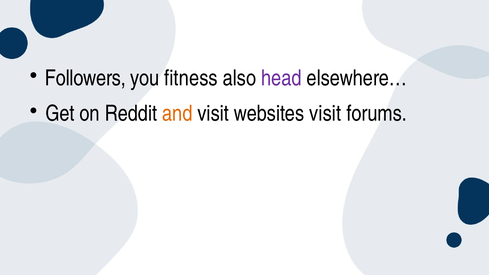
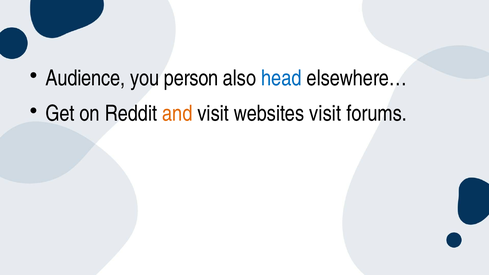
Followers: Followers -> Audience
fitness: fitness -> person
head colour: purple -> blue
